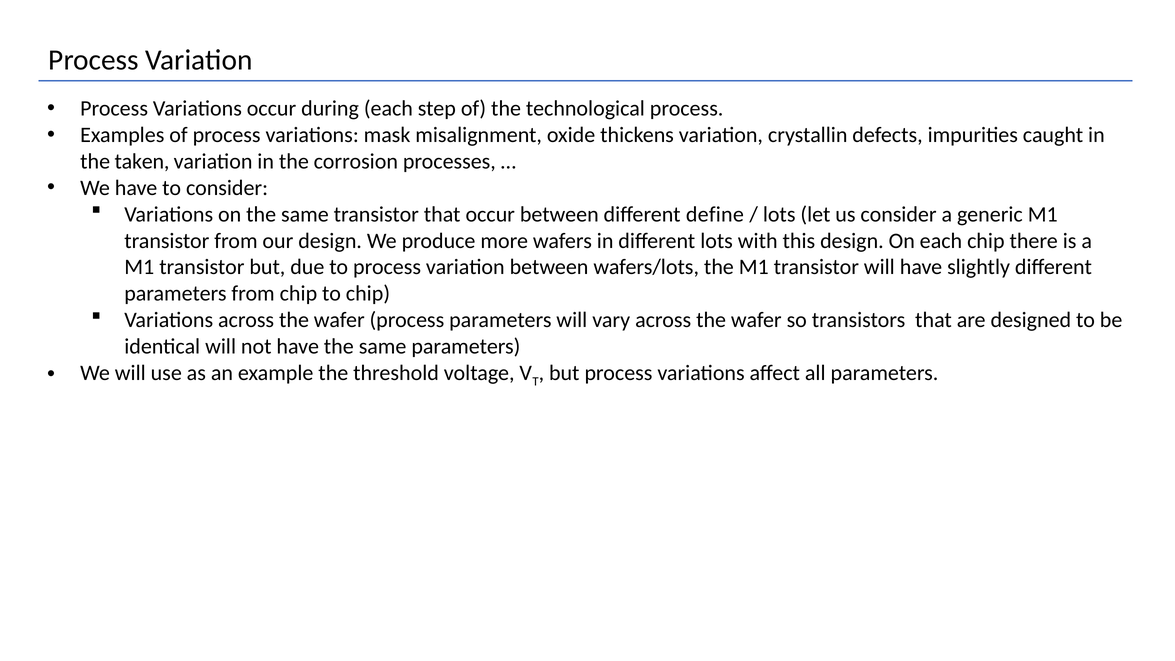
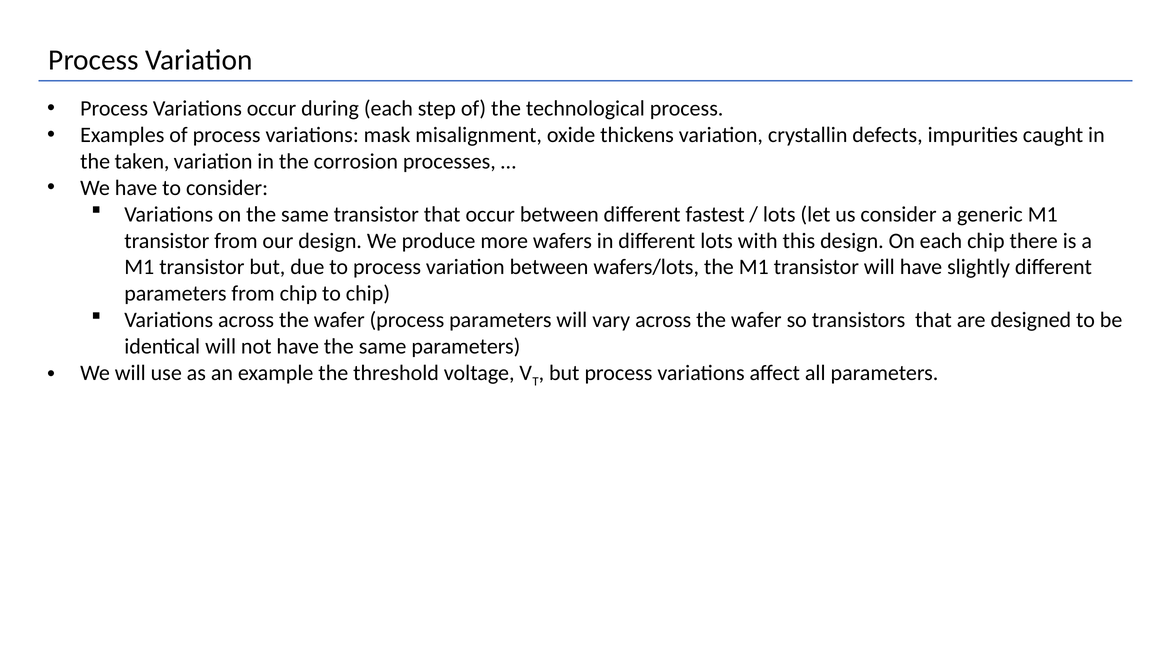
define: define -> fastest
